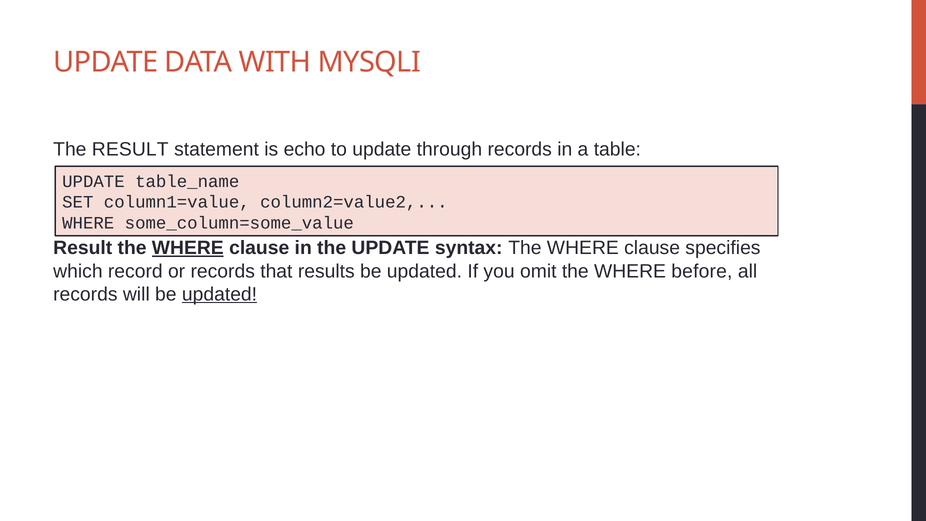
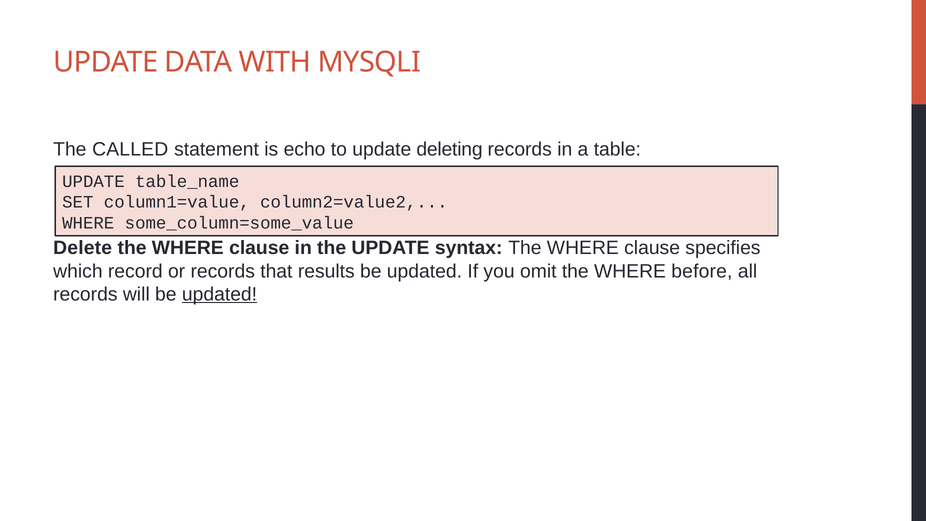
The RESULT: RESULT -> CALLED
through: through -> deleting
Result at (83, 248): Result -> Delete
WHERE at (188, 248) underline: present -> none
